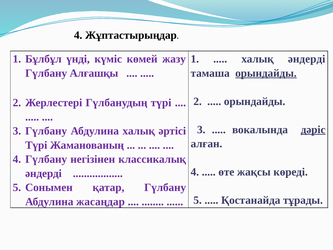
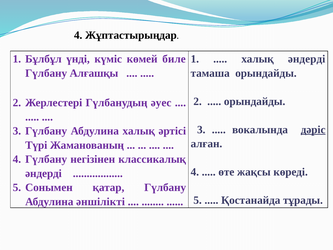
жазу: жазу -> биле
орындайды at (266, 73) underline: present -> none
Гүлбанудың түрі: түрі -> әуес
жасаңдар: жасаңдар -> әншілікті
